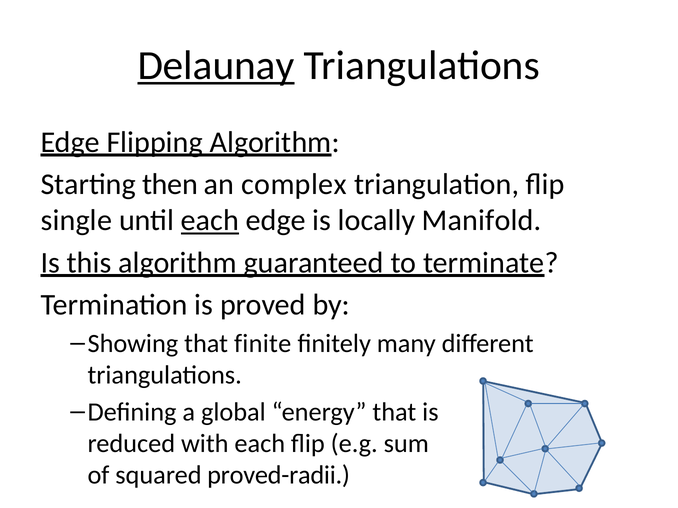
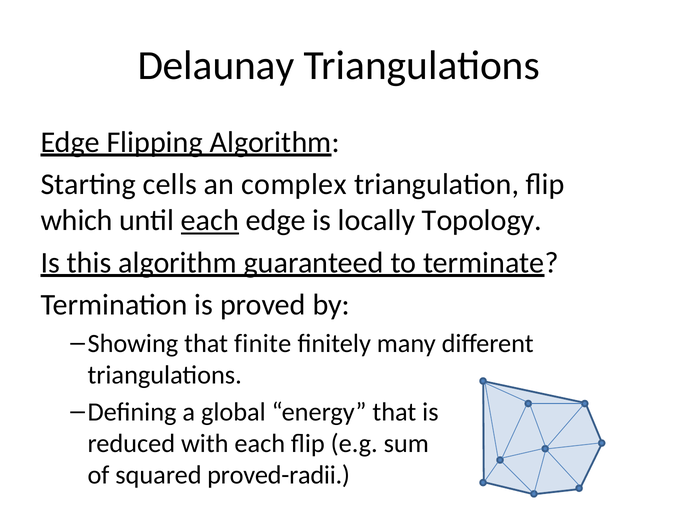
Delaunay underline: present -> none
then: then -> cells
single: single -> which
Manifold: Manifold -> Topology
